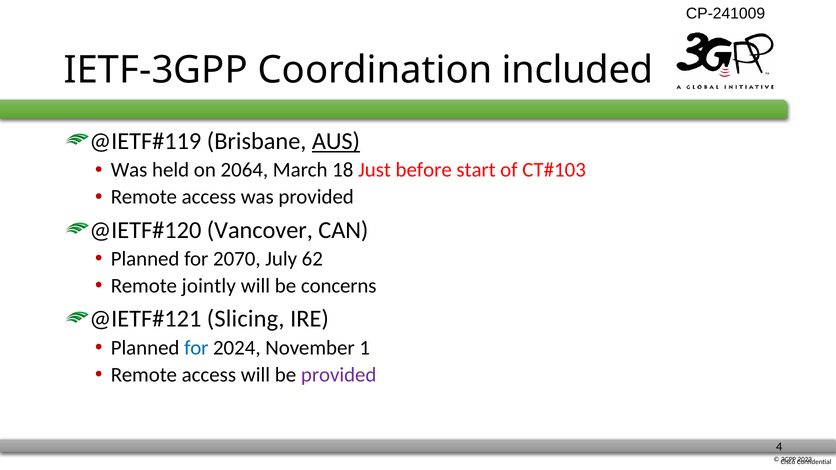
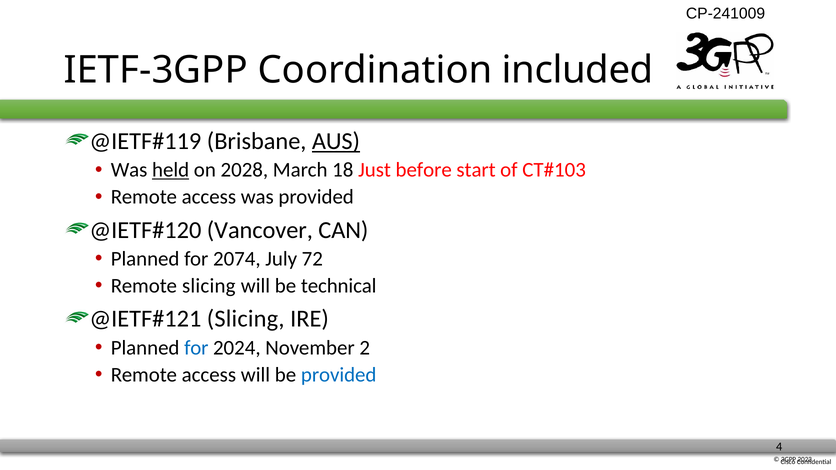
held underline: none -> present
2064: 2064 -> 2028
2070: 2070 -> 2074
62: 62 -> 72
Remote jointly: jointly -> slicing
concerns: concerns -> technical
1: 1 -> 2
provided at (339, 375) colour: purple -> blue
